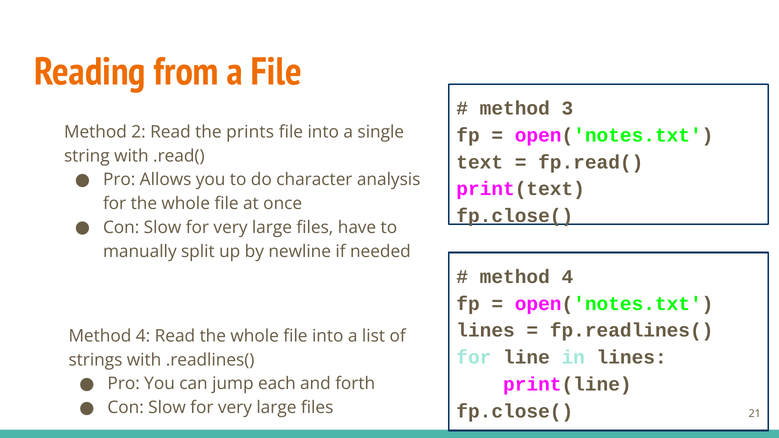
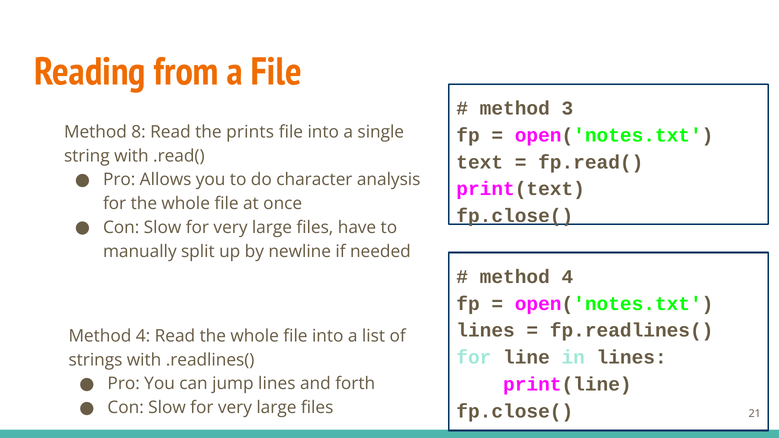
2: 2 -> 8
jump each: each -> lines
